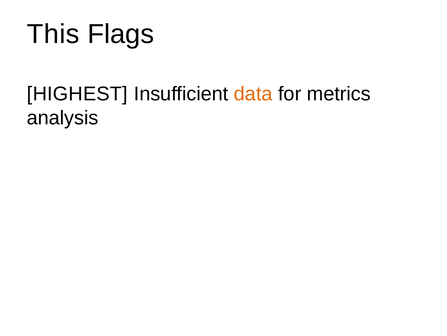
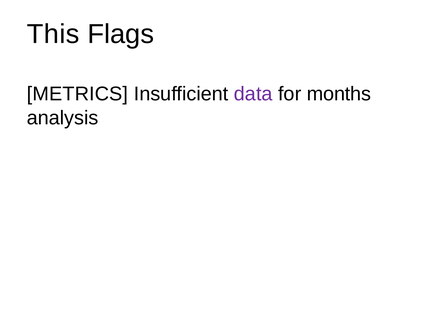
HIGHEST: HIGHEST -> METRICS
data colour: orange -> purple
metrics: metrics -> months
